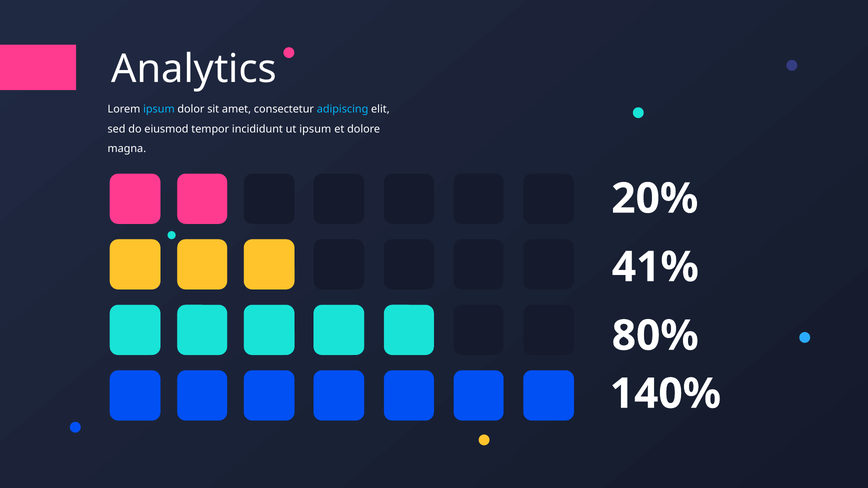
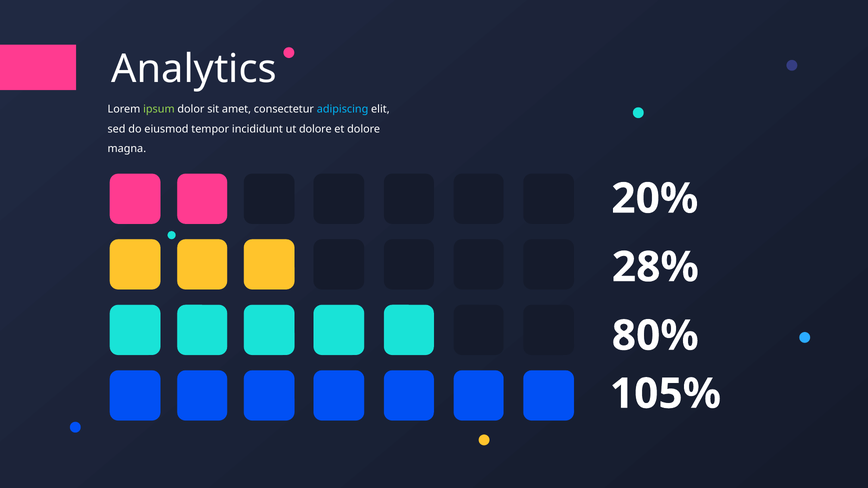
ipsum at (159, 109) colour: light blue -> light green
ut ipsum: ipsum -> dolore
41%: 41% -> 28%
140%: 140% -> 105%
